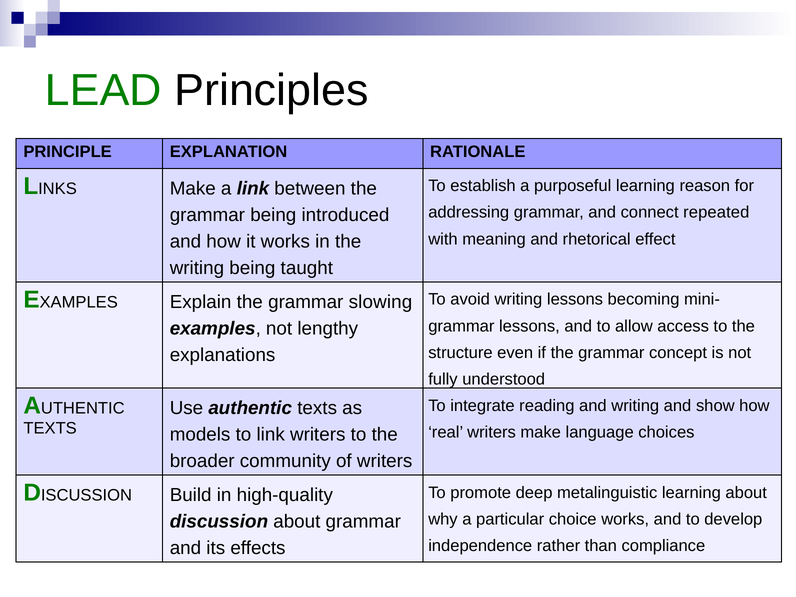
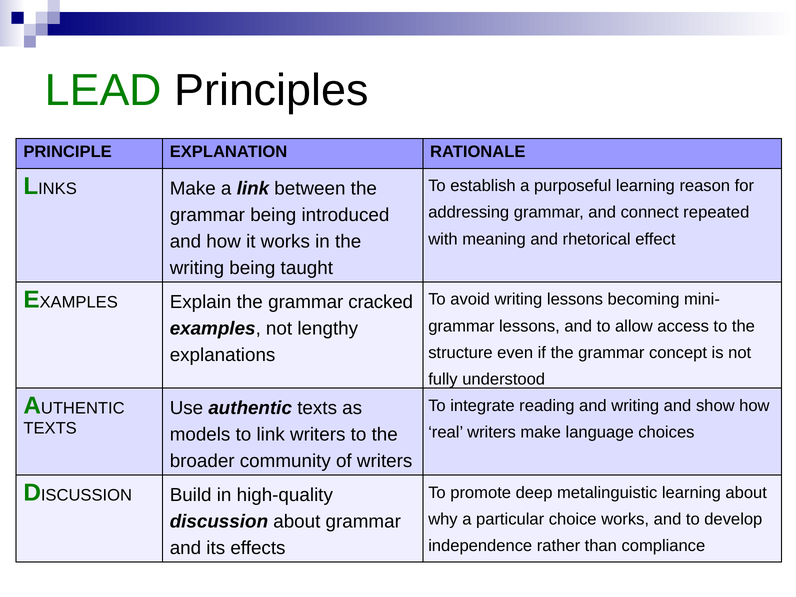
slowing: slowing -> cracked
